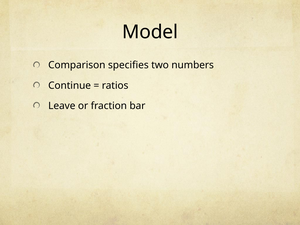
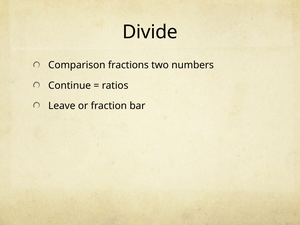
Model: Model -> Divide
specifies: specifies -> fractions
